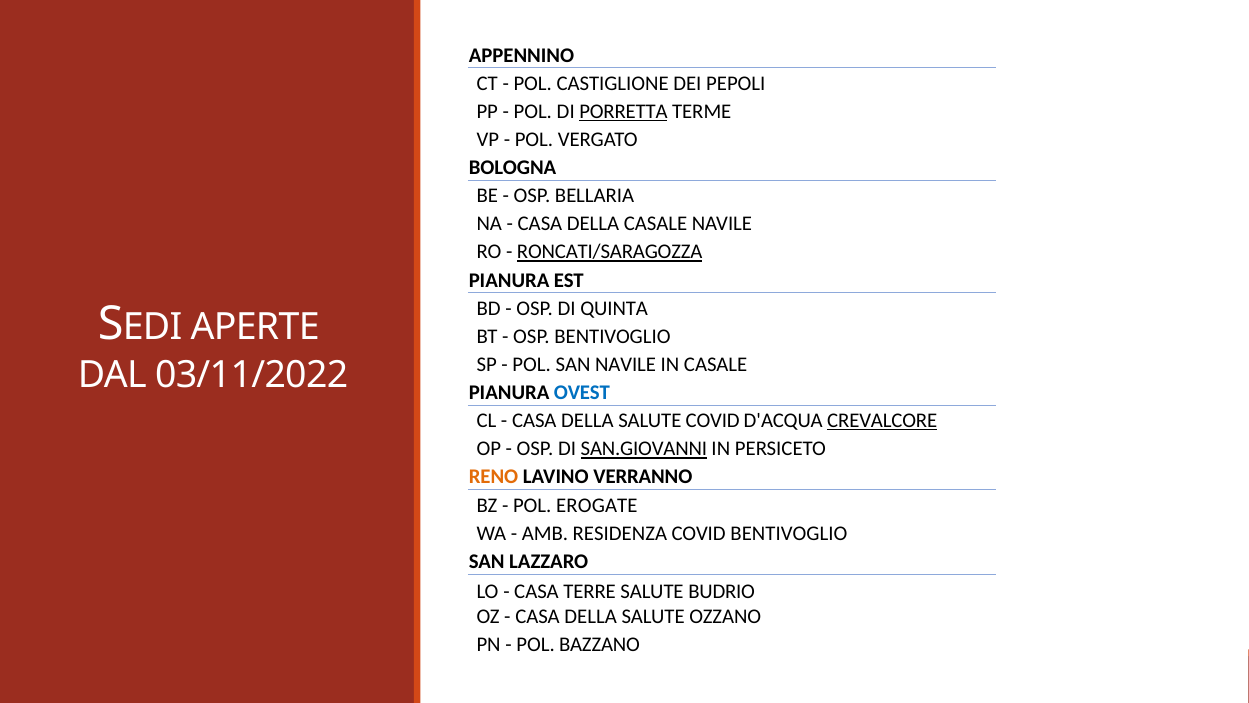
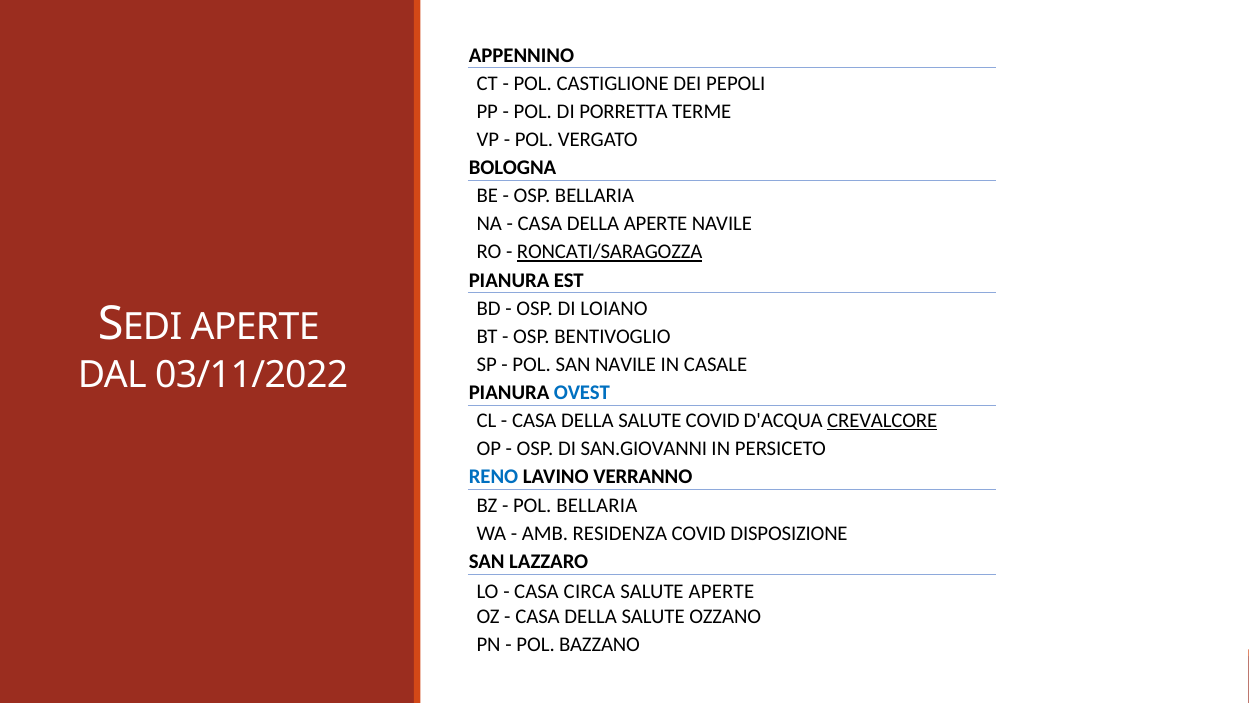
PORRETTA underline: present -> none
DELLA CASALE: CASALE -> APERTE
QUINTA: QUINTA -> LOIANO
SAN.GIOVANNI underline: present -> none
RENO colour: orange -> blue
POL EROGATE: EROGATE -> BELLARIA
COVID BENTIVOGLIO: BENTIVOGLIO -> DISPOSIZIONE
TERRE: TERRE -> CIRCA
SALUTE BUDRIO: BUDRIO -> APERTE
